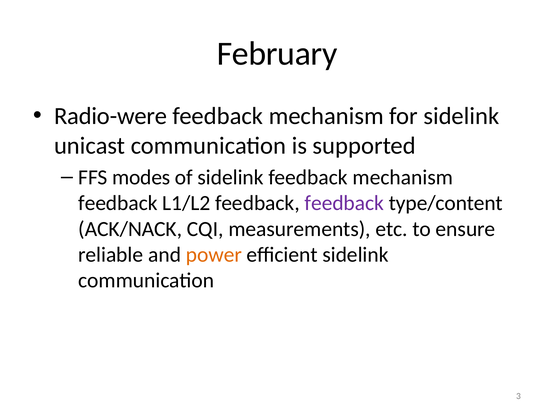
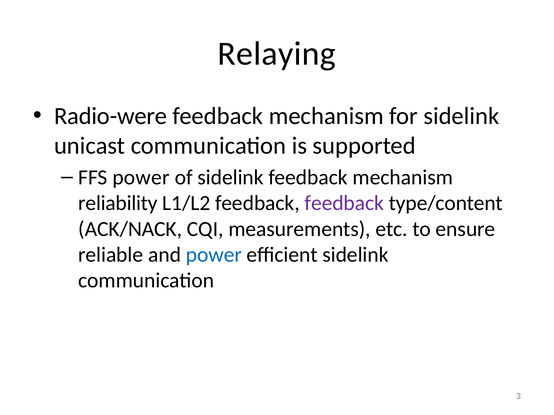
February: February -> Relaying
FFS modes: modes -> power
feedback at (118, 203): feedback -> reliability
power at (214, 255) colour: orange -> blue
